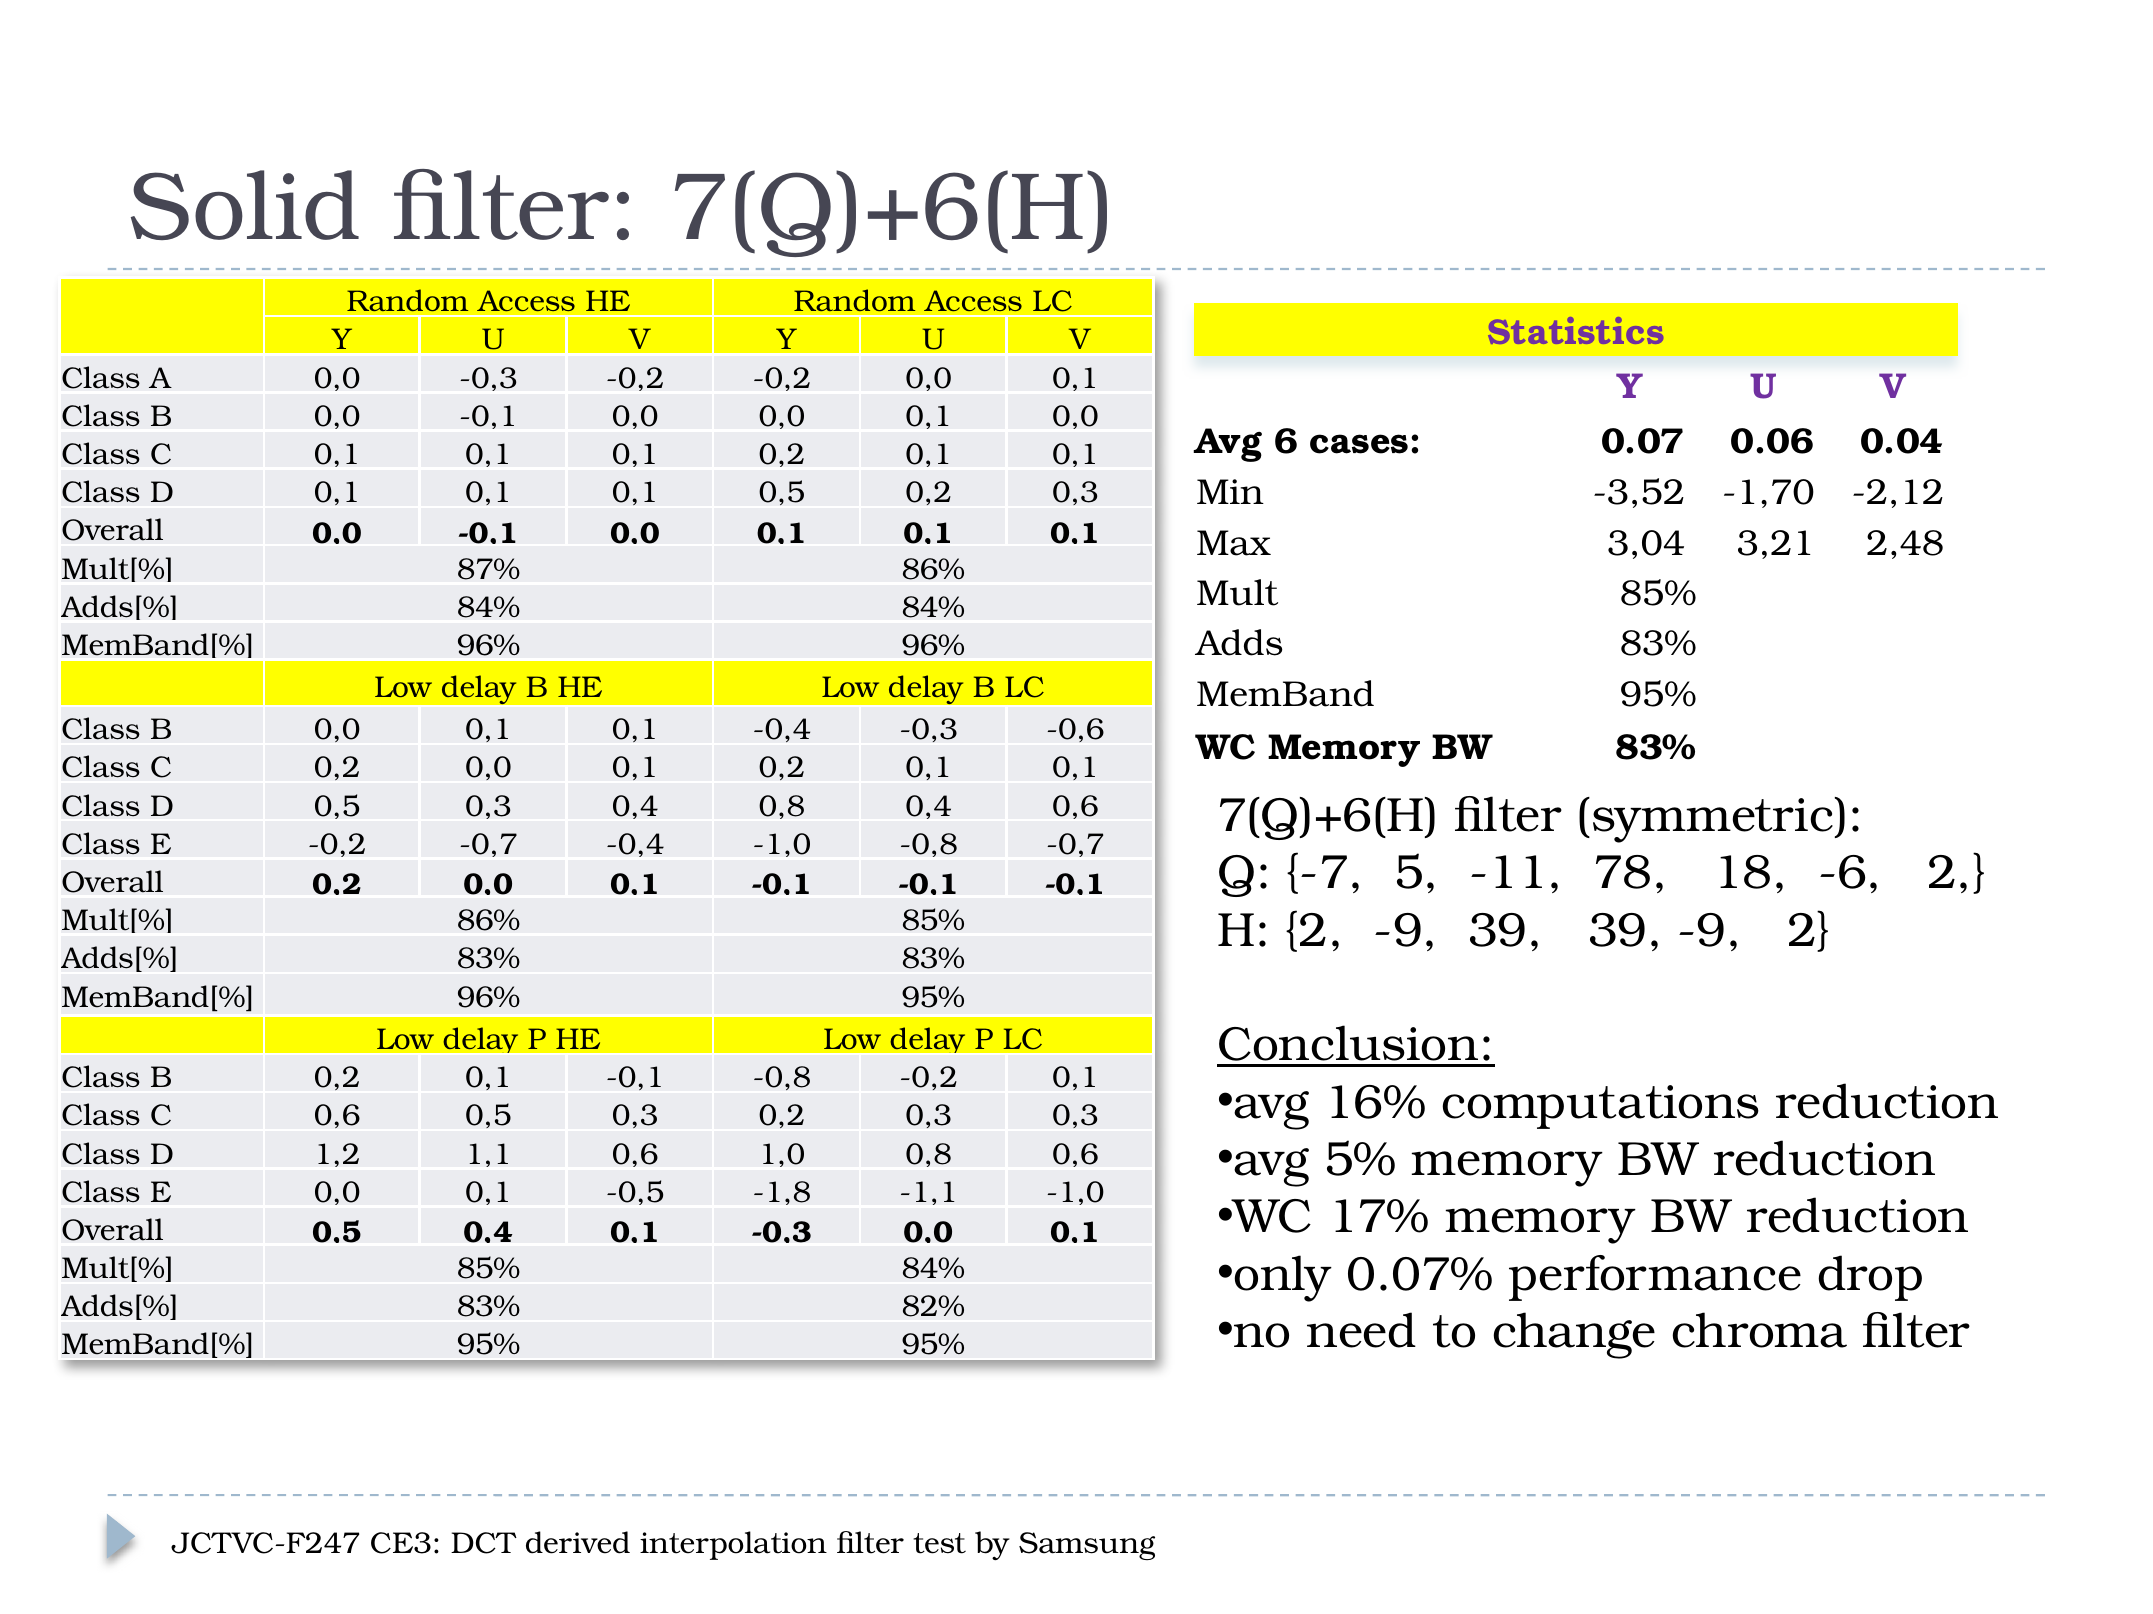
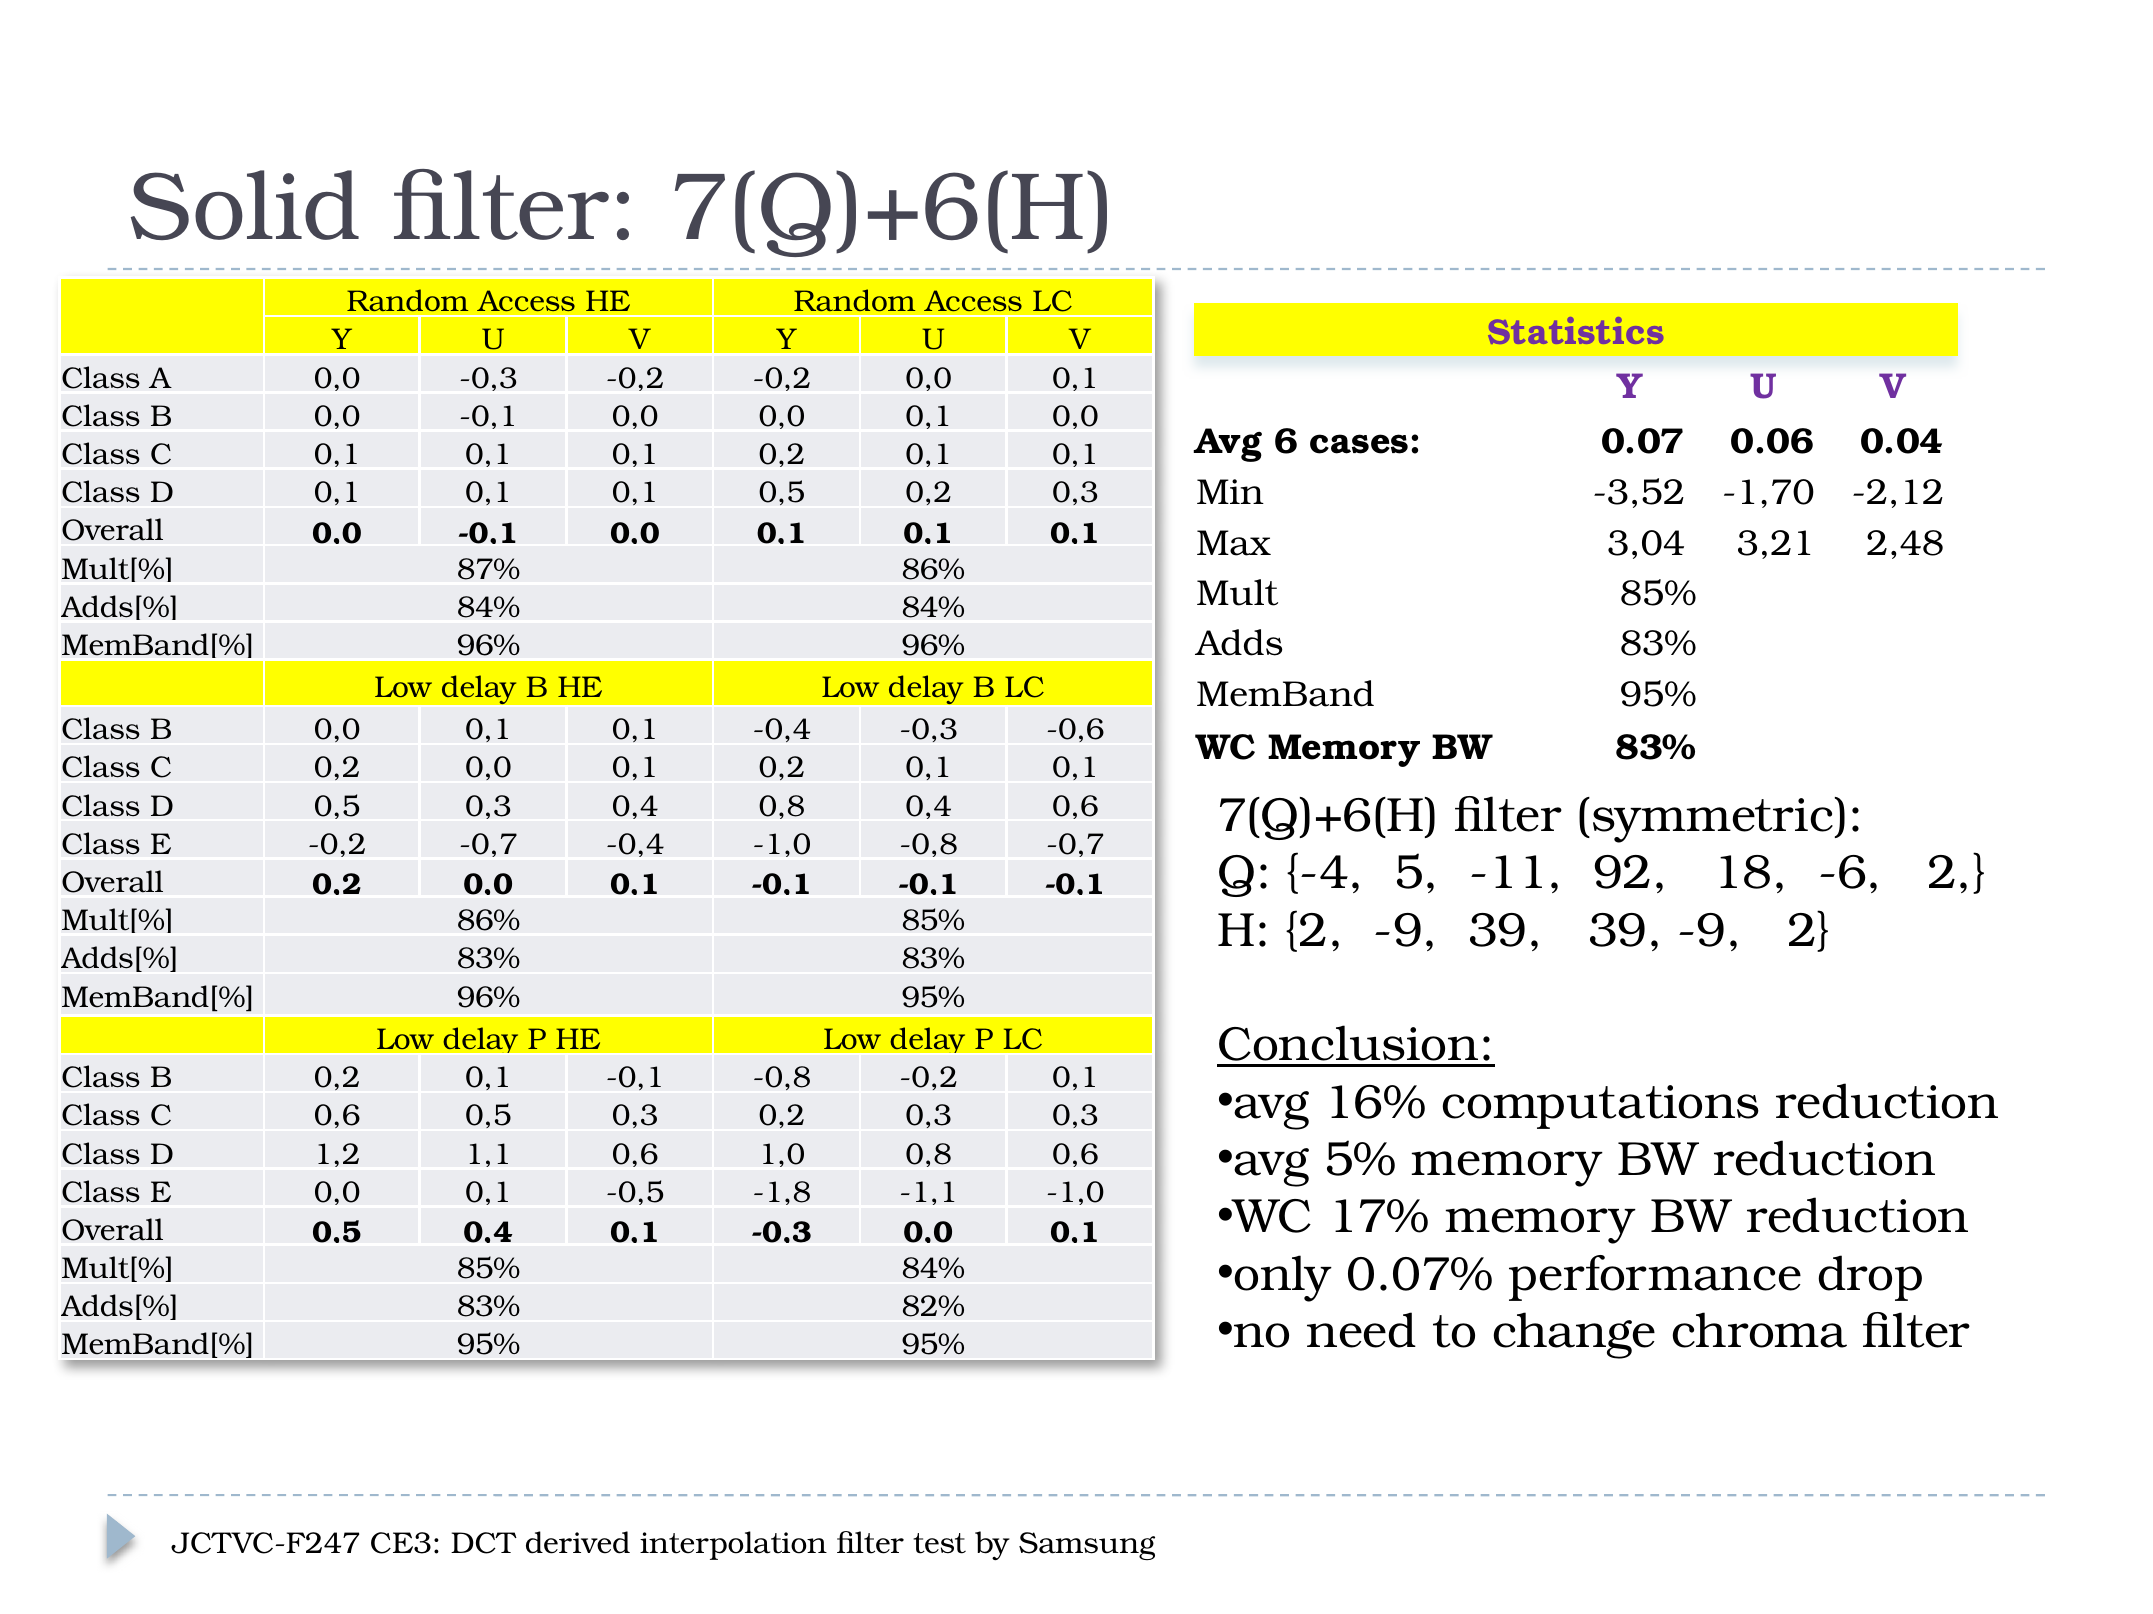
-7: -7 -> -4
78: 78 -> 92
